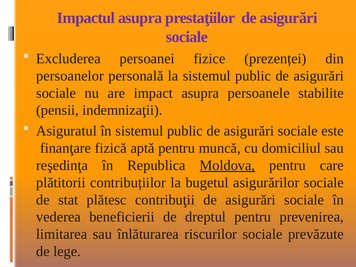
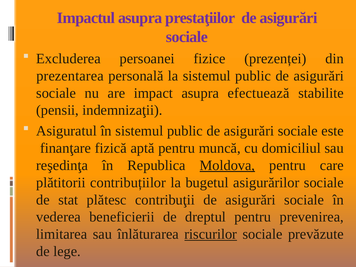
persoanelor: persoanelor -> prezentarea
persoanele: persoanele -> efectuează
riscurilor underline: none -> present
